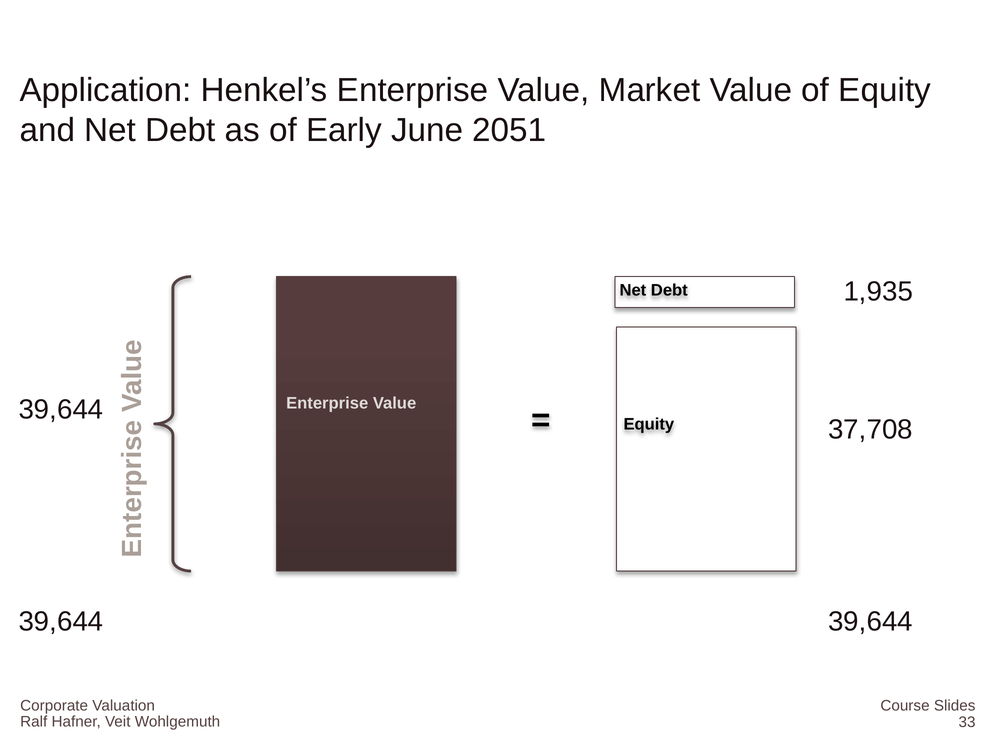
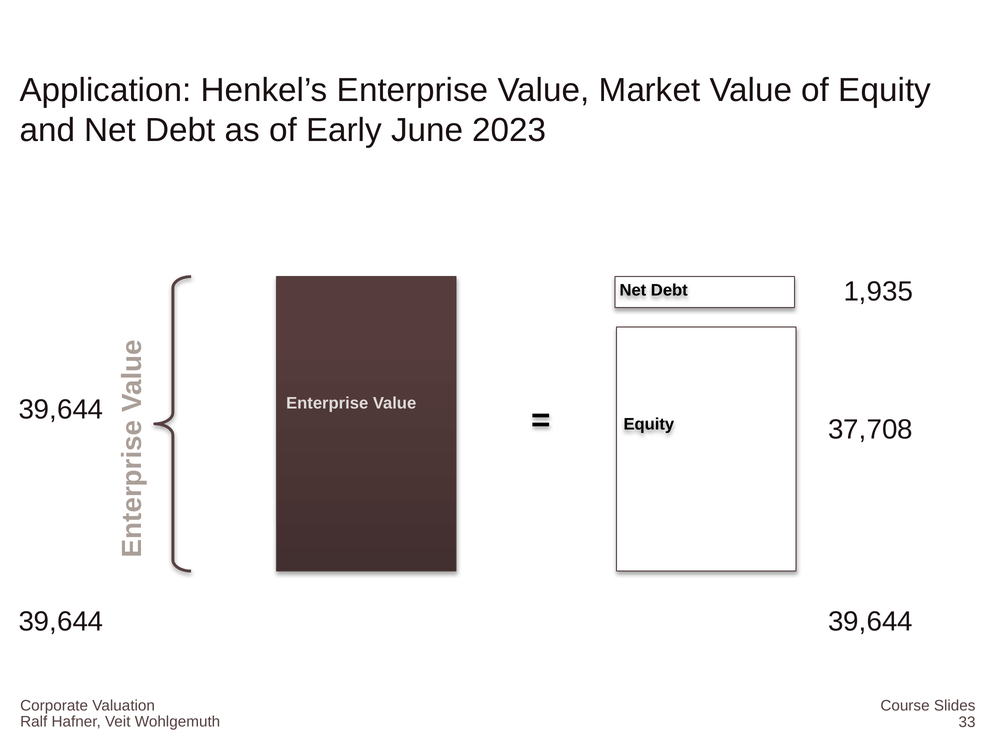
2051: 2051 -> 2023
